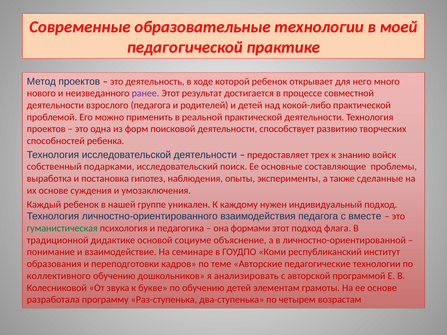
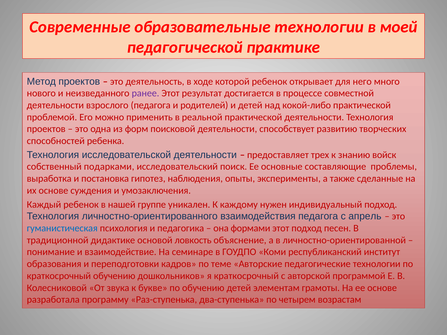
вместе: вместе -> апрель
гуманистическая colour: green -> blue
флага: флага -> песен
социуме: социуме -> ловкость
коллективного at (59, 276): коллективного -> краткосрочный
я анализировать: анализировать -> краткосрочный
